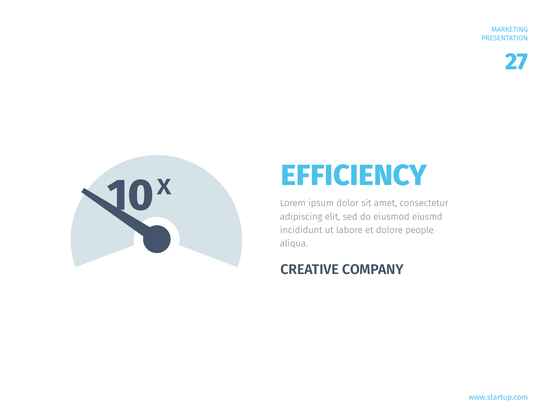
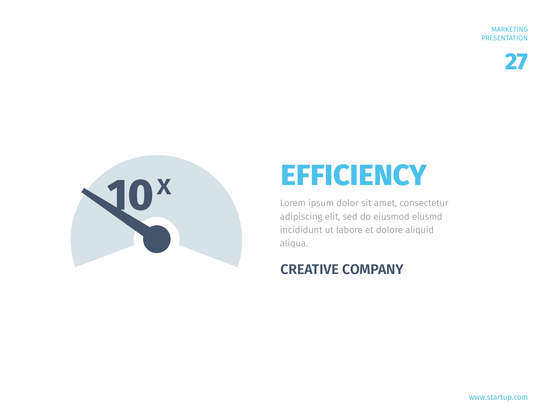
people: people -> aliquid
